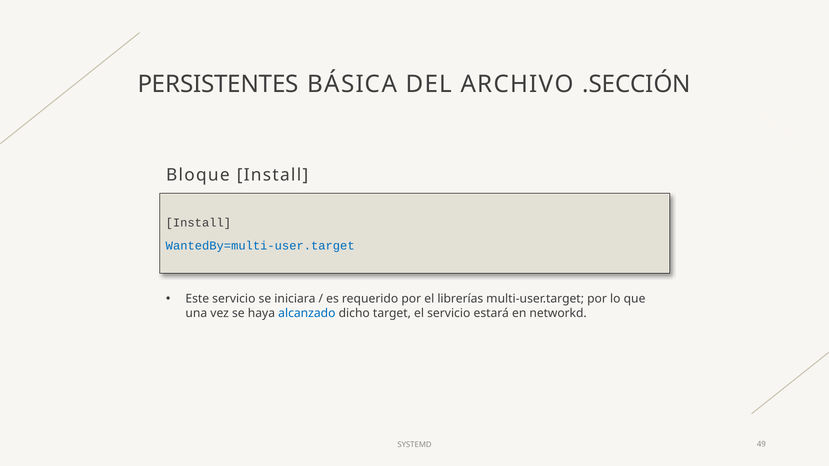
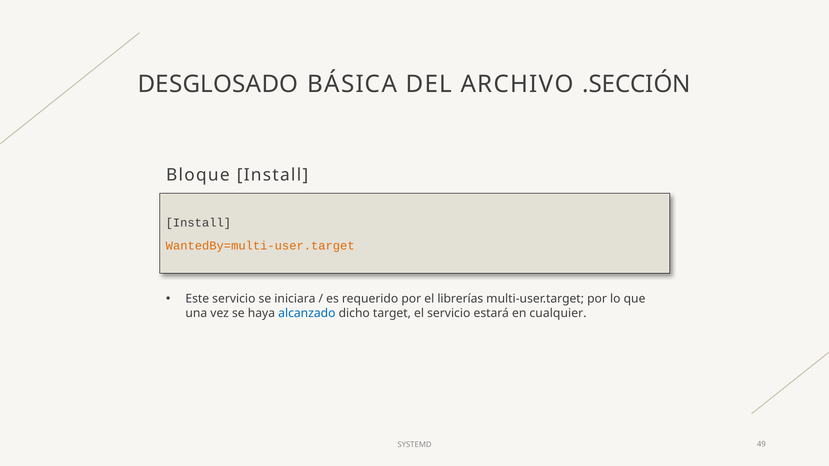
PERSISTENTES: PERSISTENTES -> DESGLOSADO
WantedBy=multi-user.target colour: blue -> orange
networkd: networkd -> cualquier
